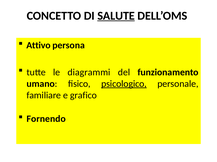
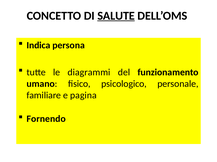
Attivo: Attivo -> Indica
psicologico underline: present -> none
grafico: grafico -> pagina
